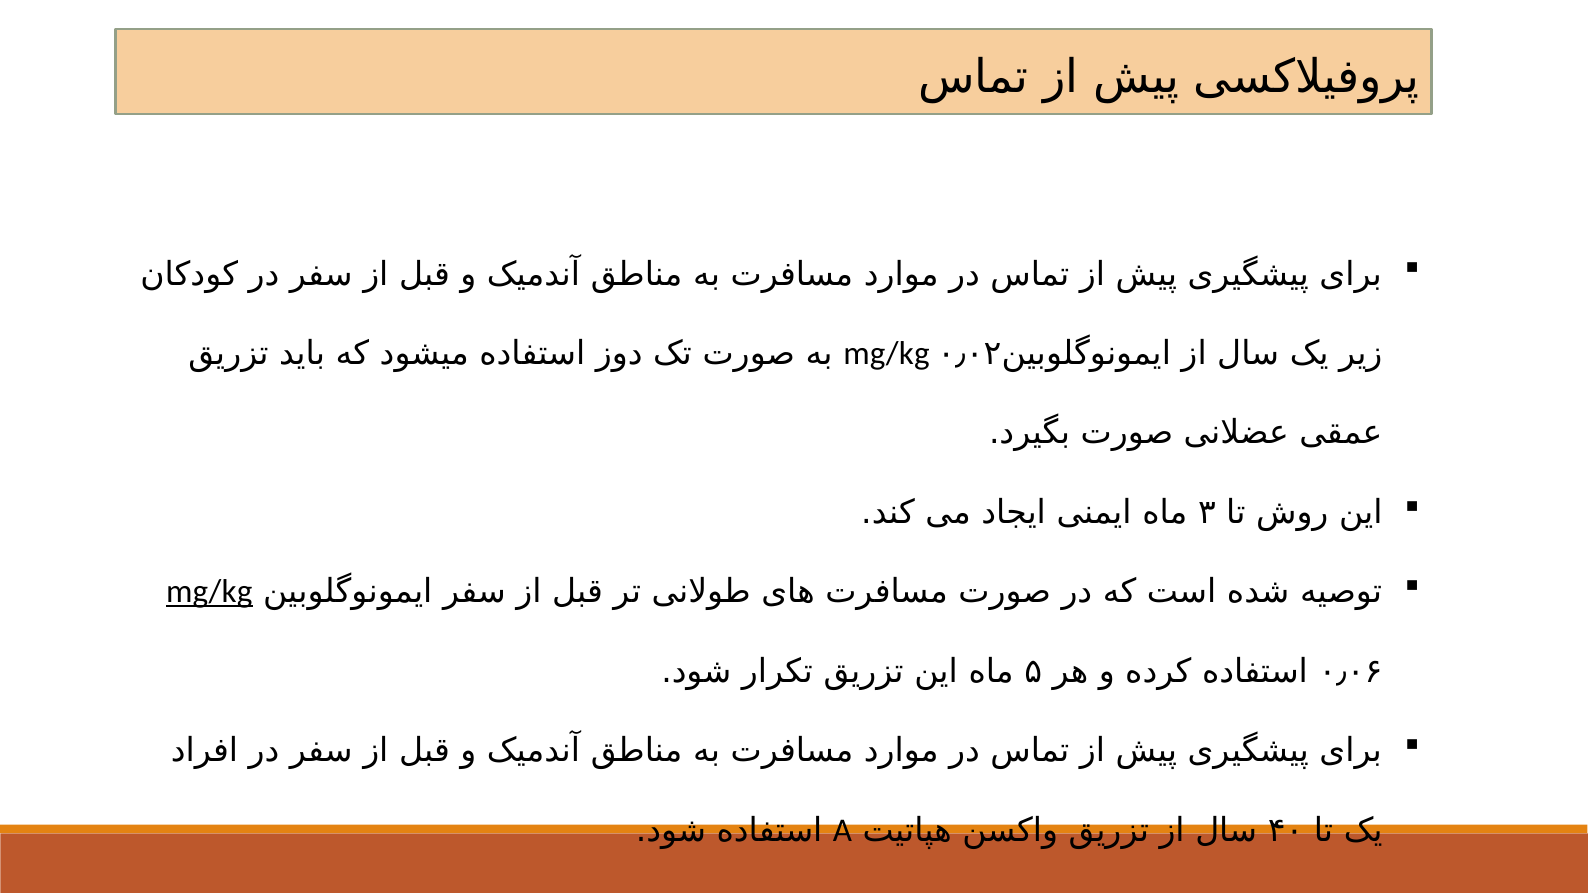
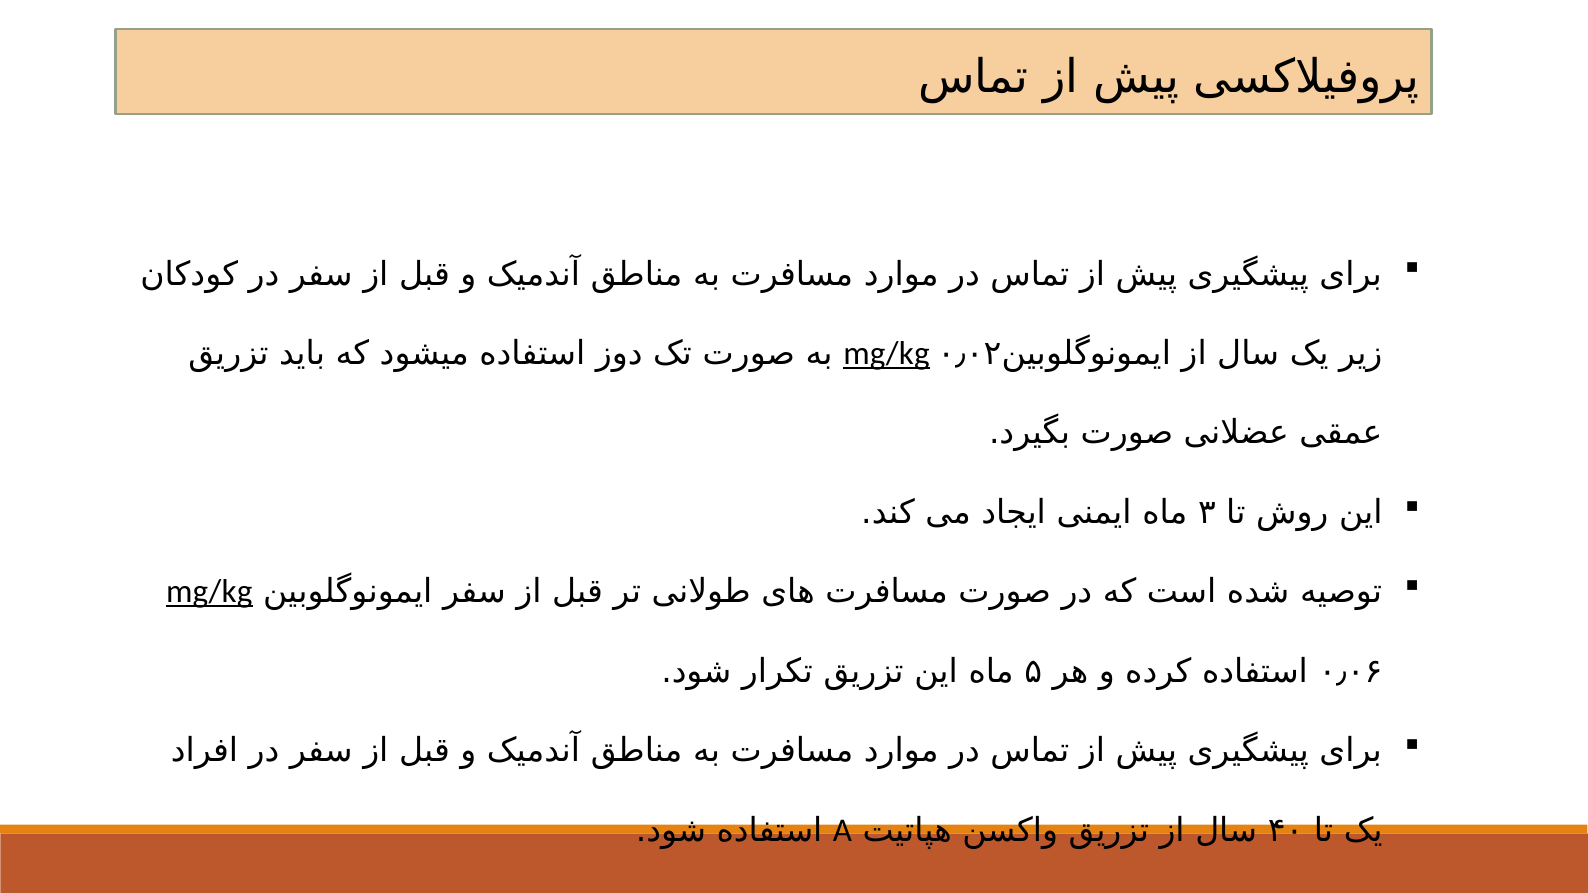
mg/kg at (886, 354) underline: none -> present
